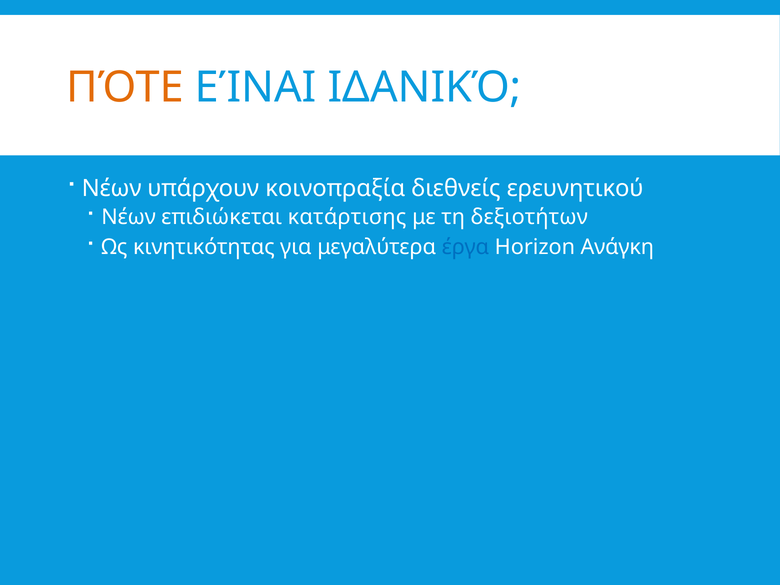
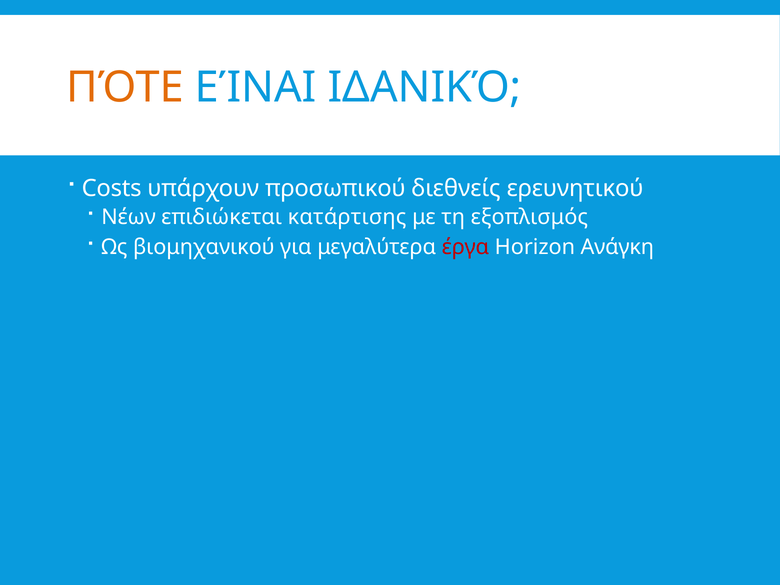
Νέων at (112, 188): Νέων -> Costs
κοινοπραξία: κοινοπραξία -> προσωπικού
δεξιοτήτων: δεξιοτήτων -> εξοπλισμός
κινητικότητας: κινητικότητας -> βιομηχανικού
έργα colour: blue -> red
